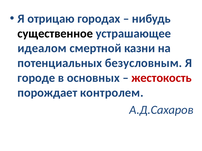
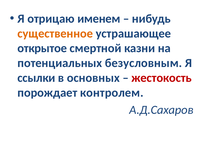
городах: городах -> именем
существенное colour: black -> orange
идеалом: идеалом -> открытое
городе: городе -> ссылки
